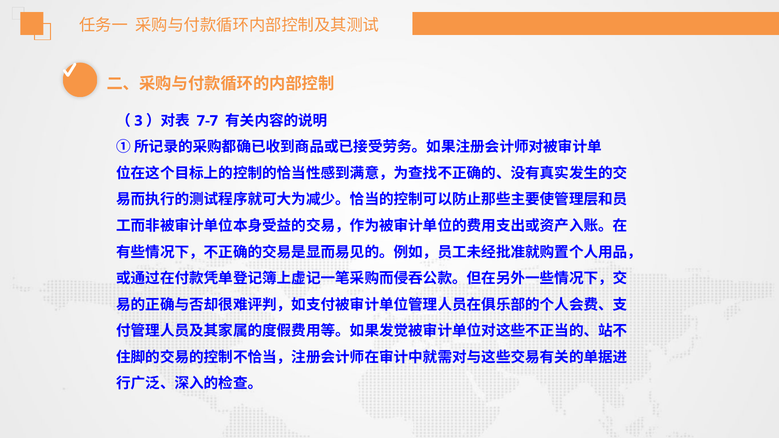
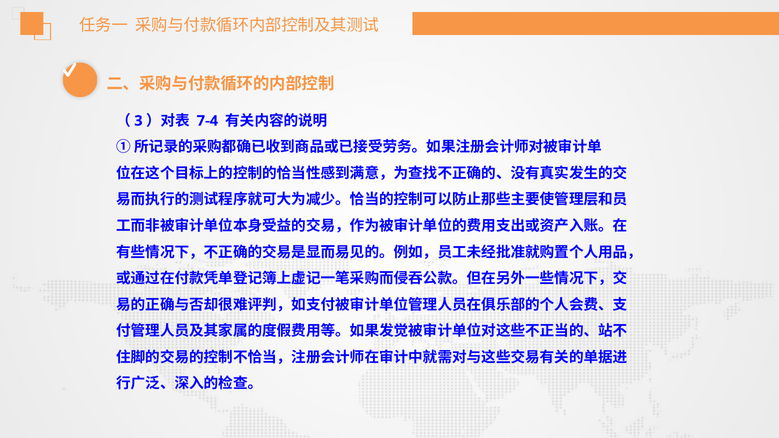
7-7: 7-7 -> 7-4
